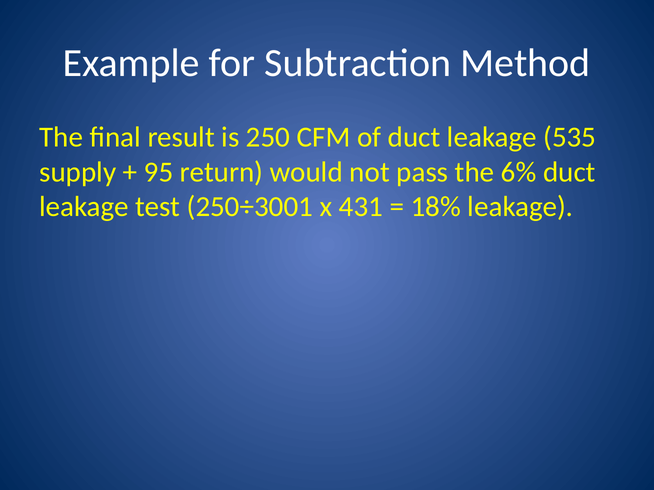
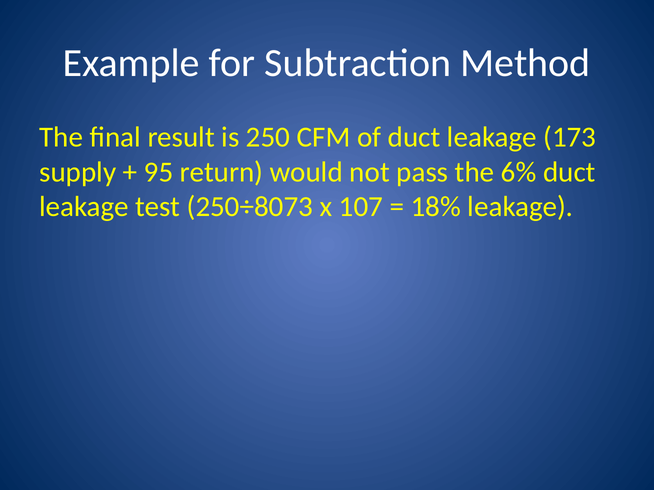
535: 535 -> 173
250÷3001: 250÷3001 -> 250÷8073
431: 431 -> 107
